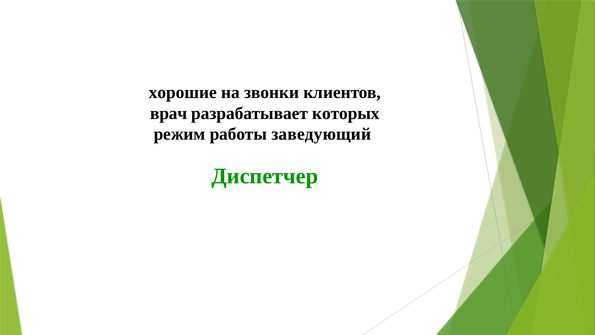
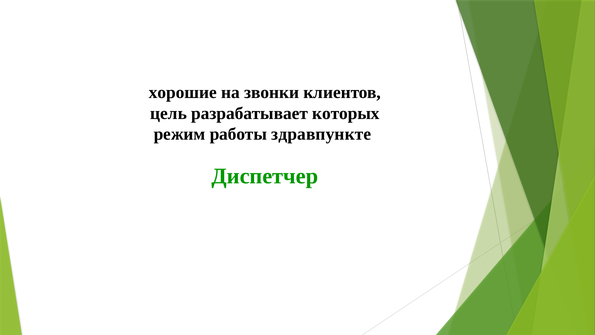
врач: врач -> цель
заведующий: заведующий -> здравпункте
